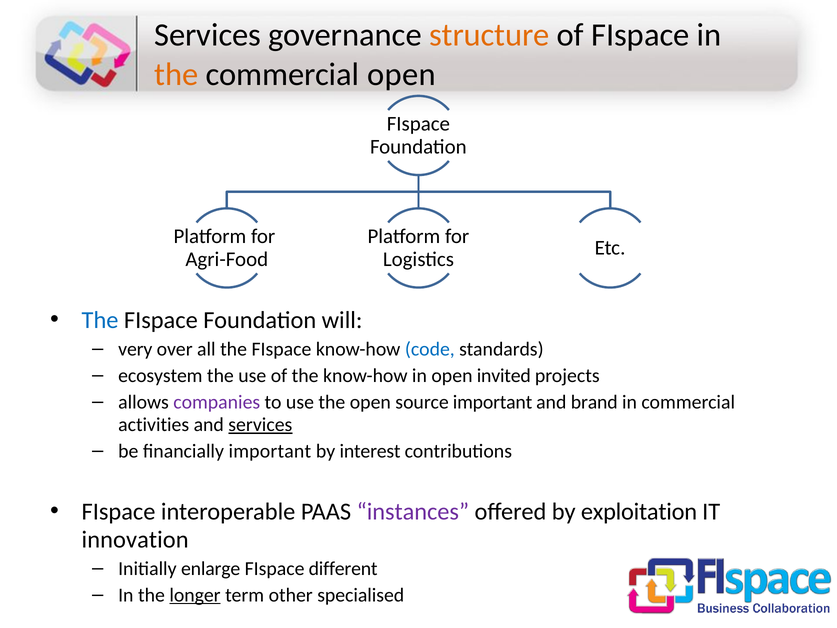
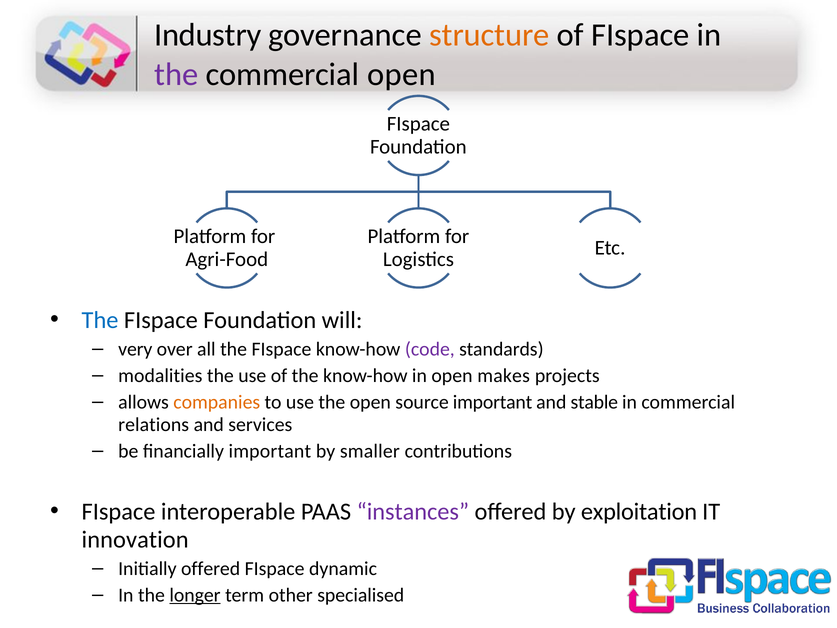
Services at (208, 35): Services -> Industry
the at (176, 74) colour: orange -> purple
code colour: blue -> purple
ecosystem: ecosystem -> modalities
invited: invited -> makes
companies colour: purple -> orange
brand: brand -> stable
activities: activities -> relations
services at (260, 425) underline: present -> none
interest: interest -> smaller
Initially enlarge: enlarge -> offered
different: different -> dynamic
